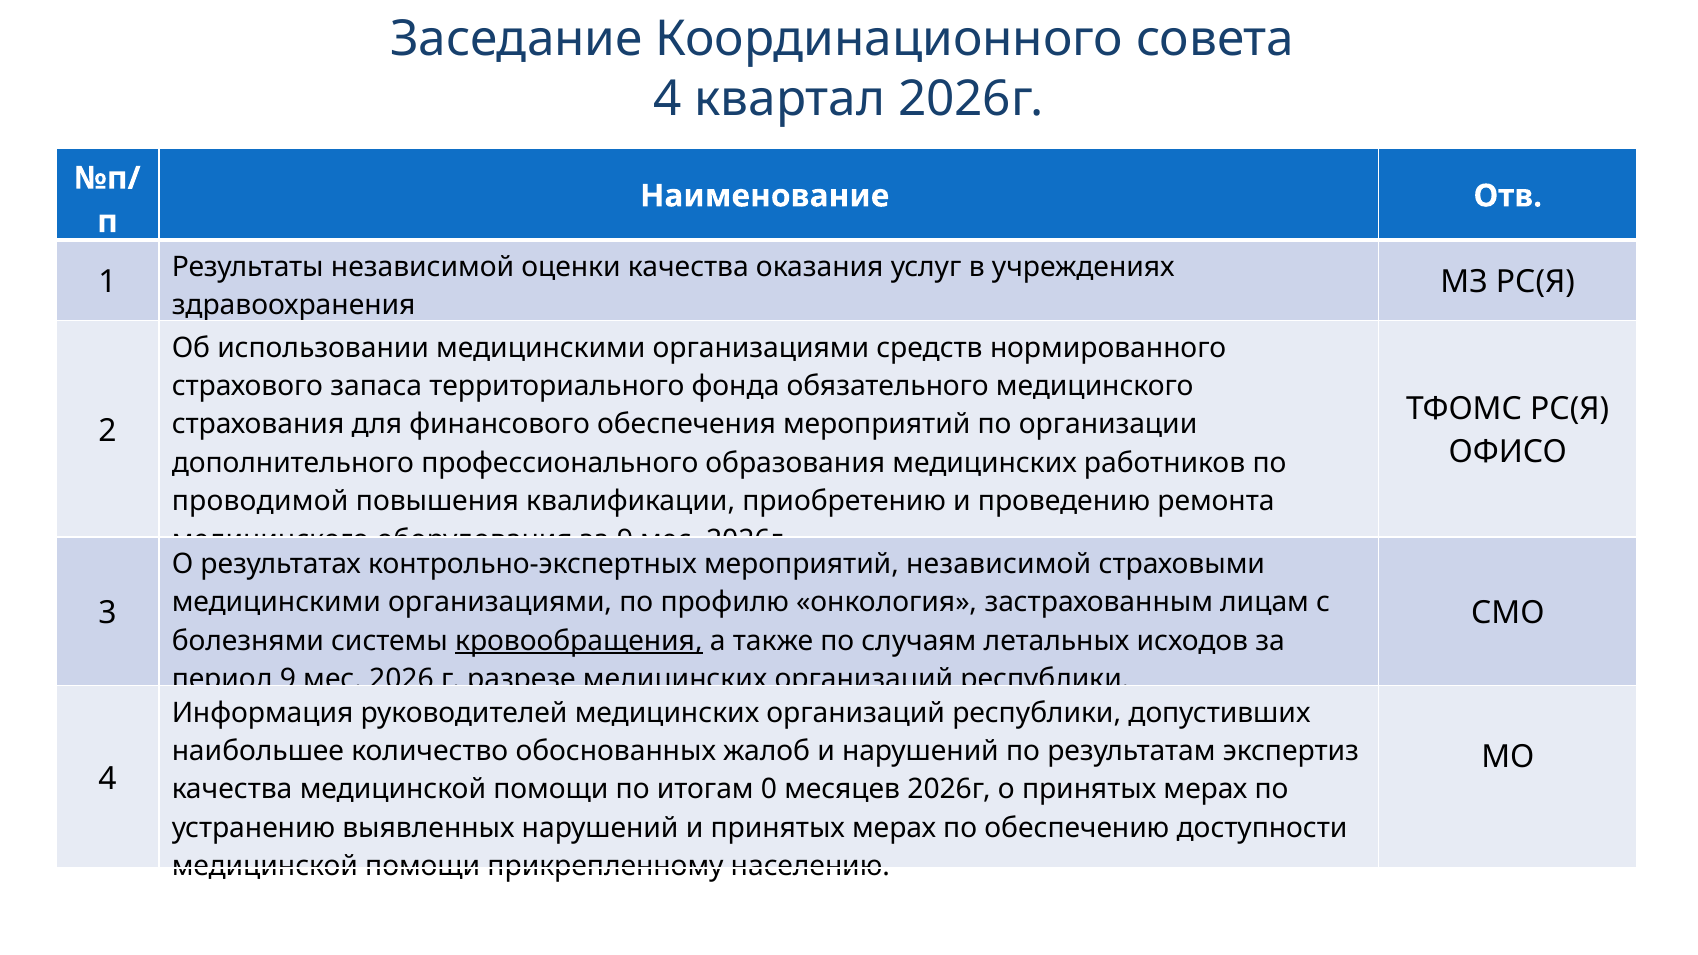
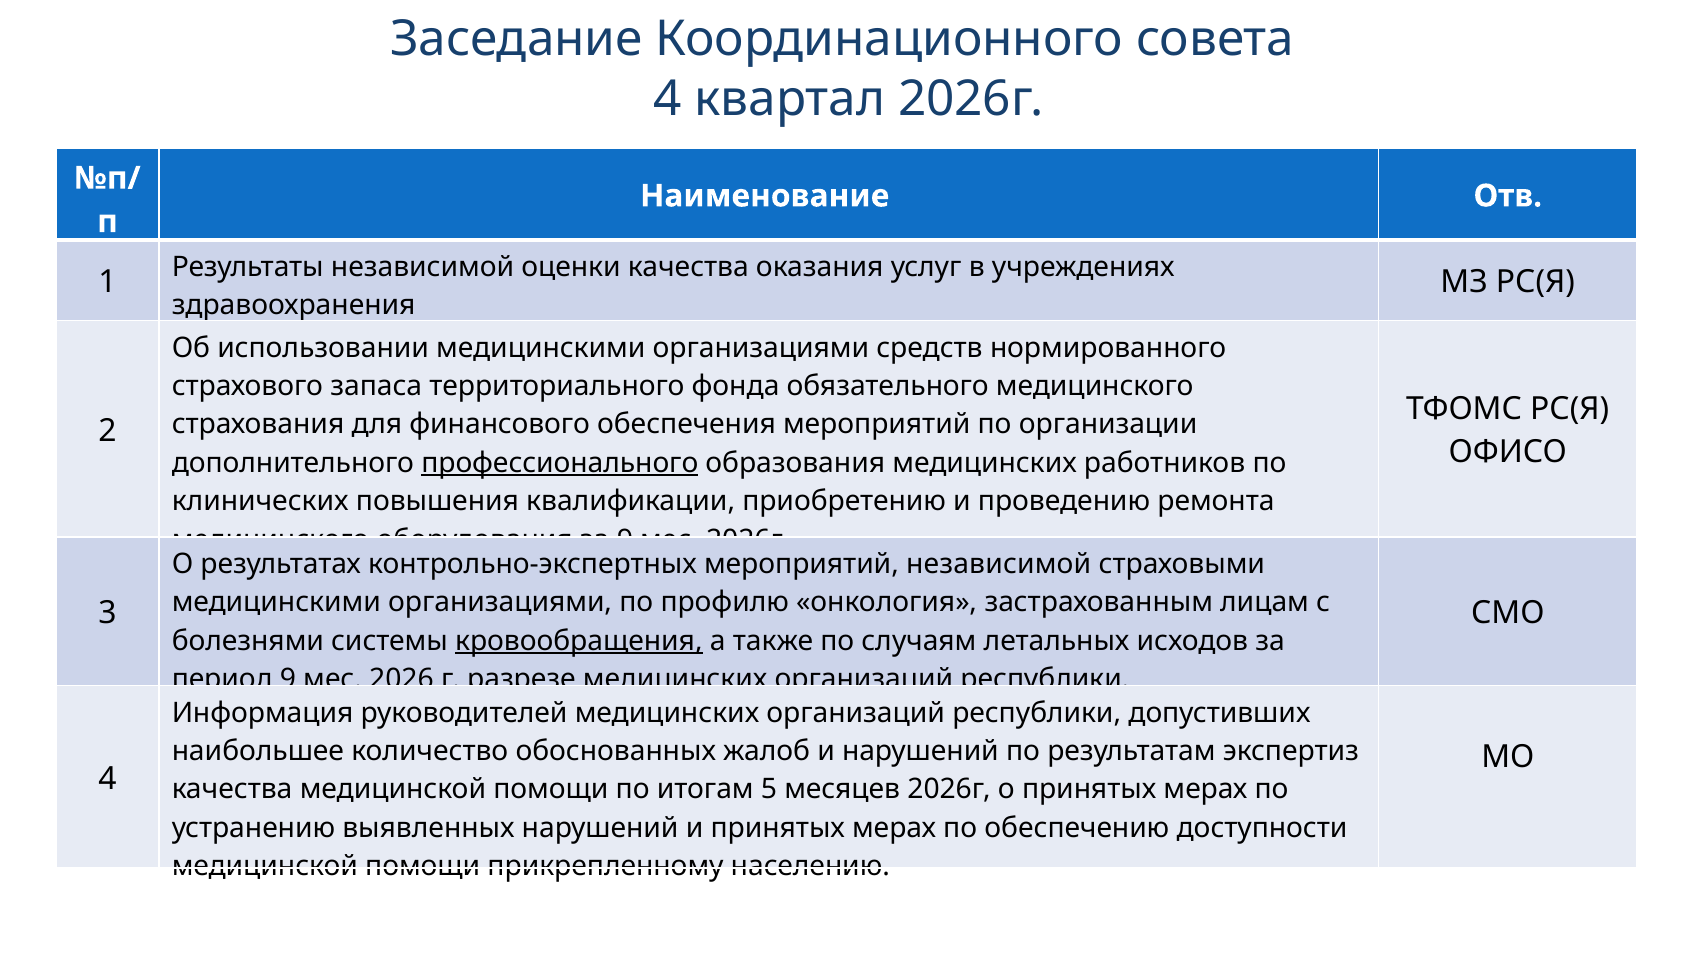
профессионального underline: none -> present
проводимой: проводимой -> клинических
0: 0 -> 5
